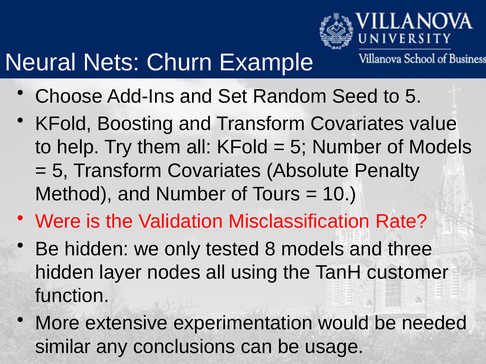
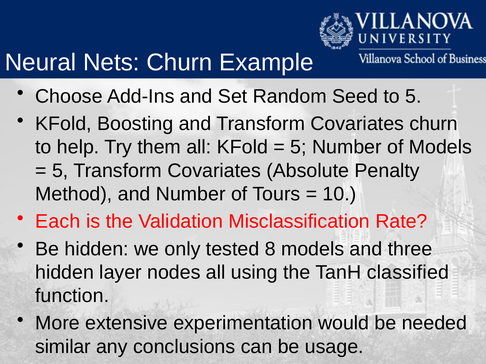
Covariates value: value -> churn
Were: Were -> Each
customer: customer -> classified
